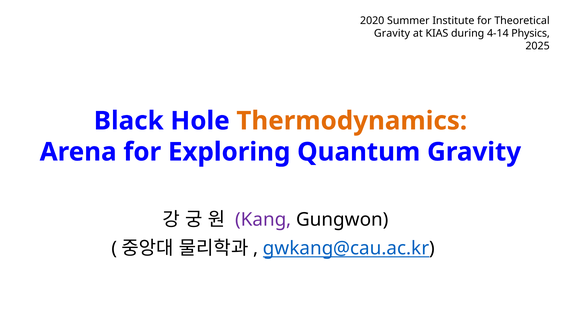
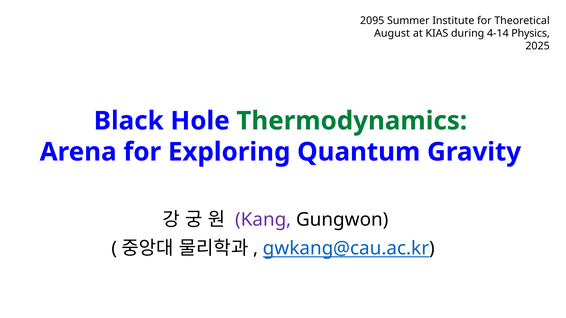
2020: 2020 -> 2095
Gravity at (392, 33): Gravity -> August
Thermodynamics colour: orange -> green
